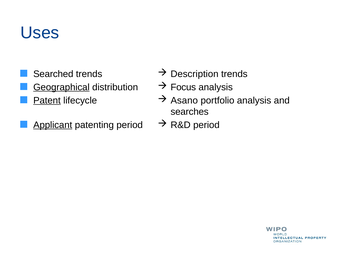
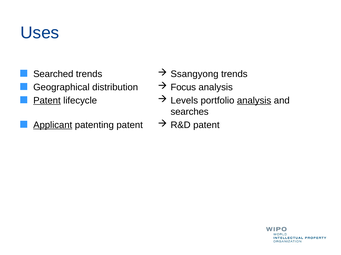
Description: Description -> Ssangyong
Geographical underline: present -> none
Asano: Asano -> Levels
analysis at (254, 101) underline: none -> present
R&D period: period -> patent
patenting period: period -> patent
